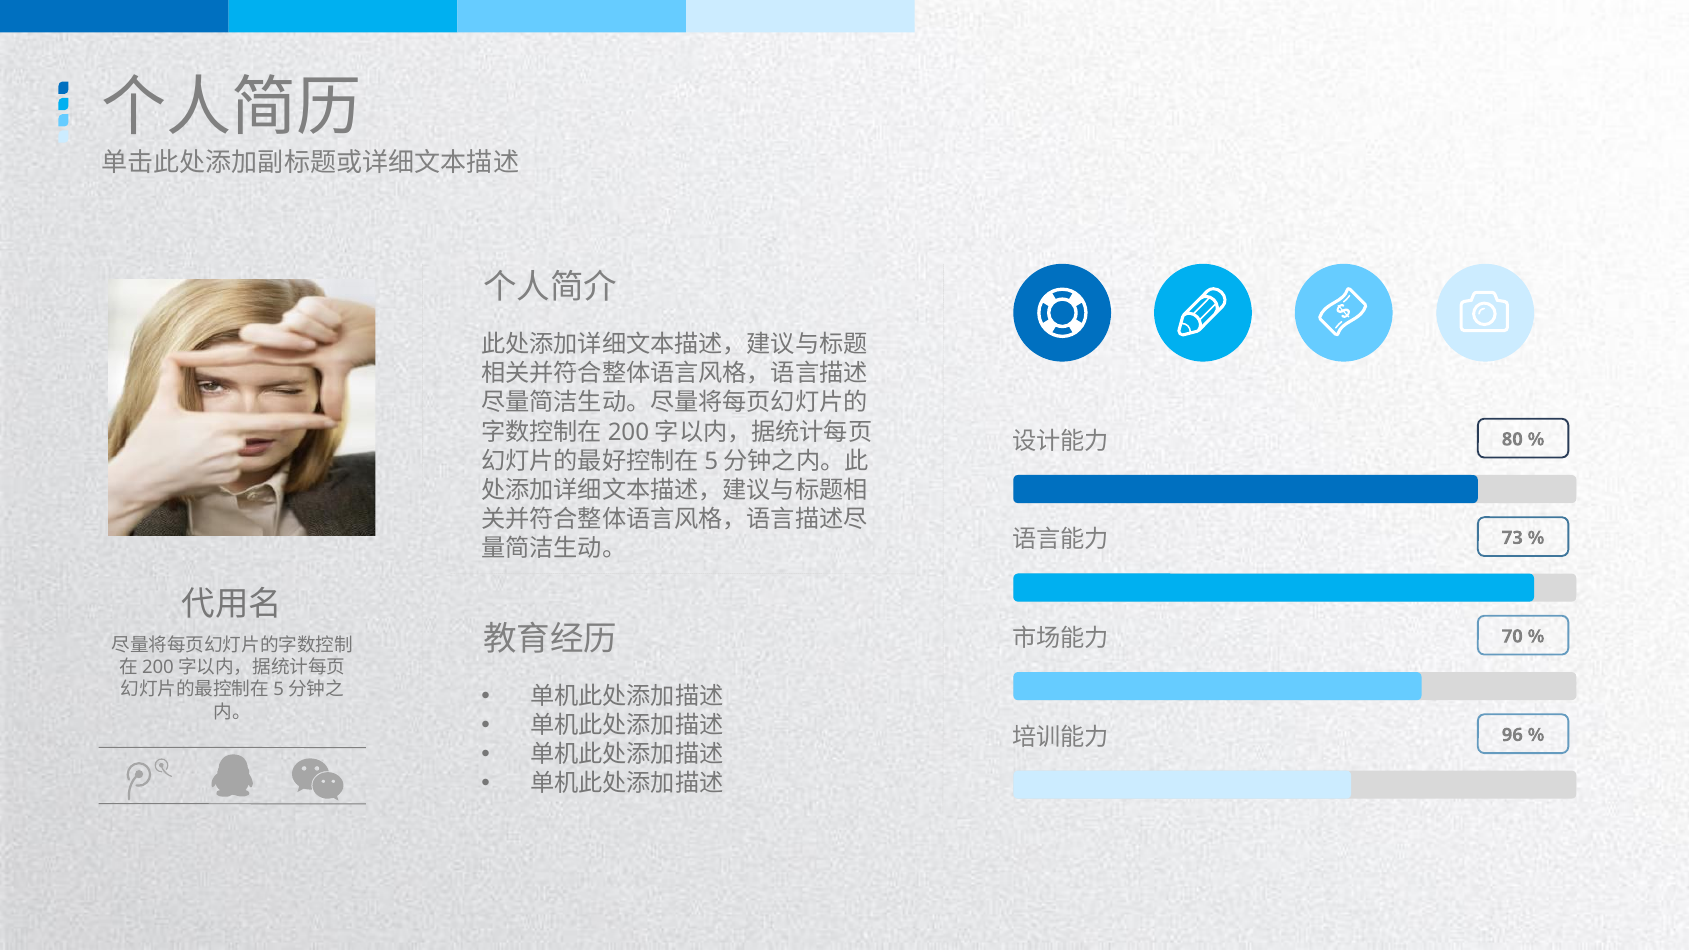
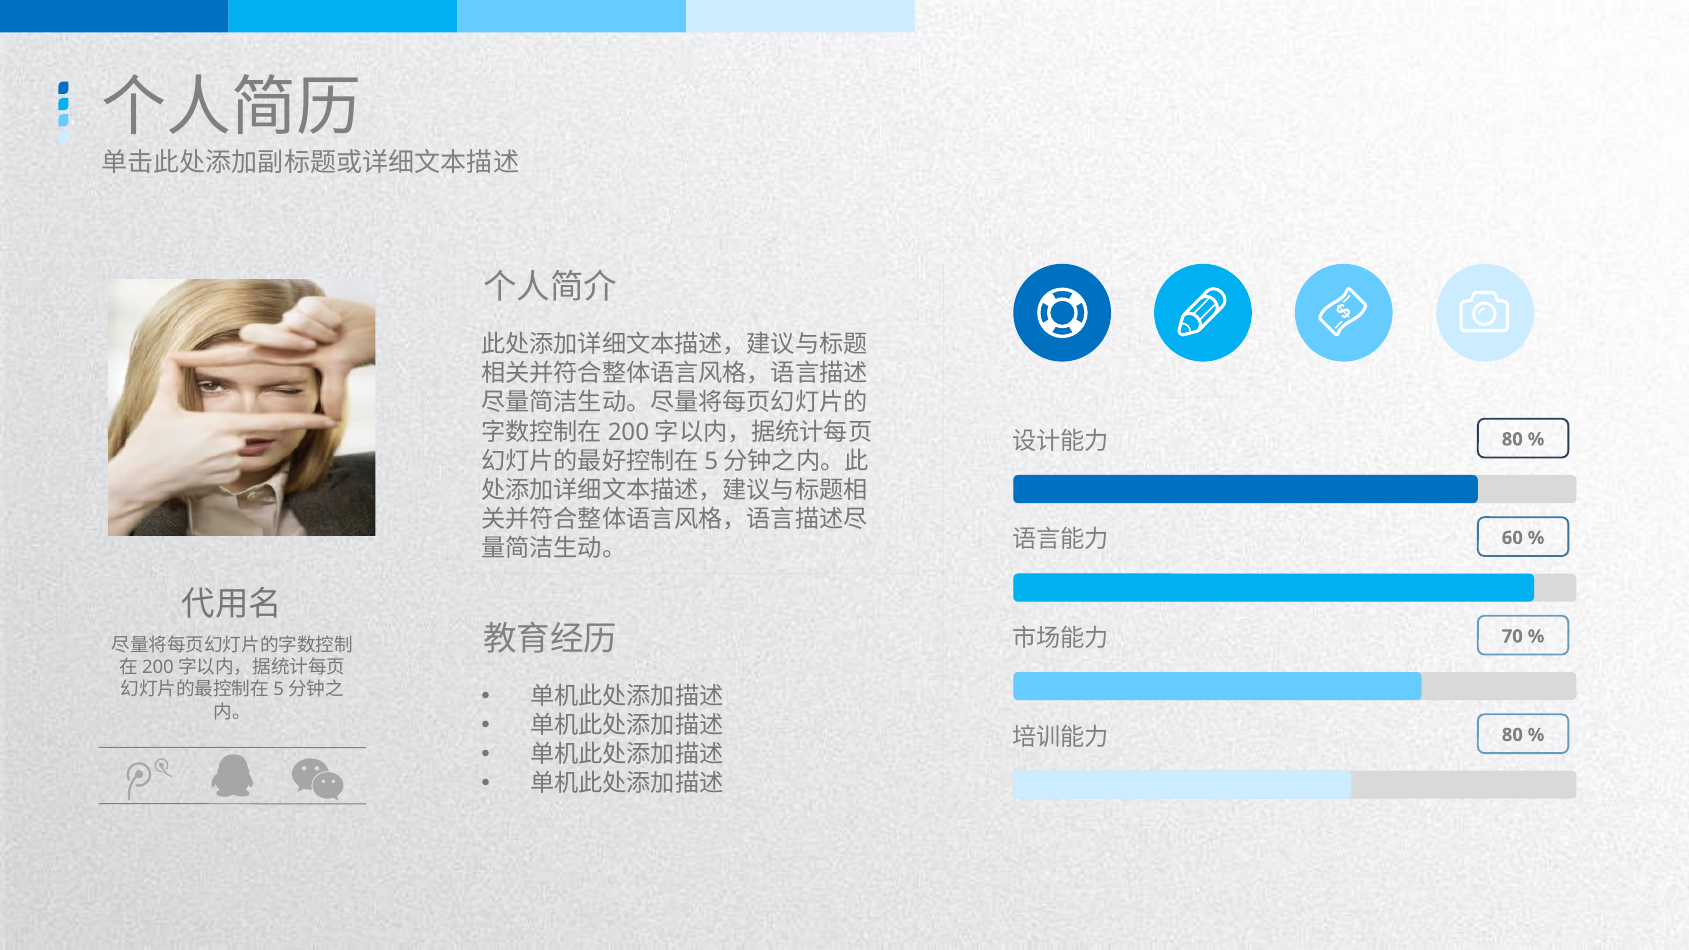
73: 73 -> 60
96 at (1512, 735): 96 -> 80
